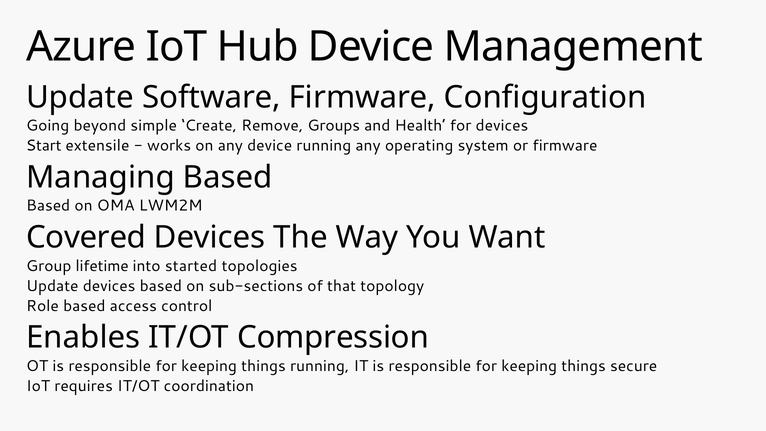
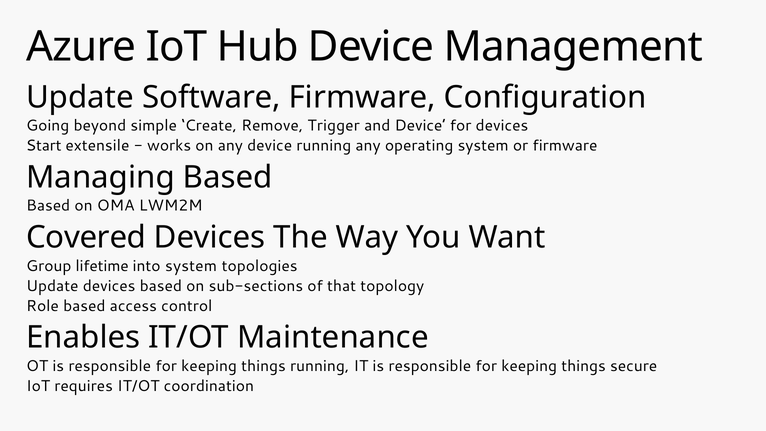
Groups: Groups -> Trigger
and Health: Health -> Device
into started: started -> system
Compression: Compression -> Maintenance
